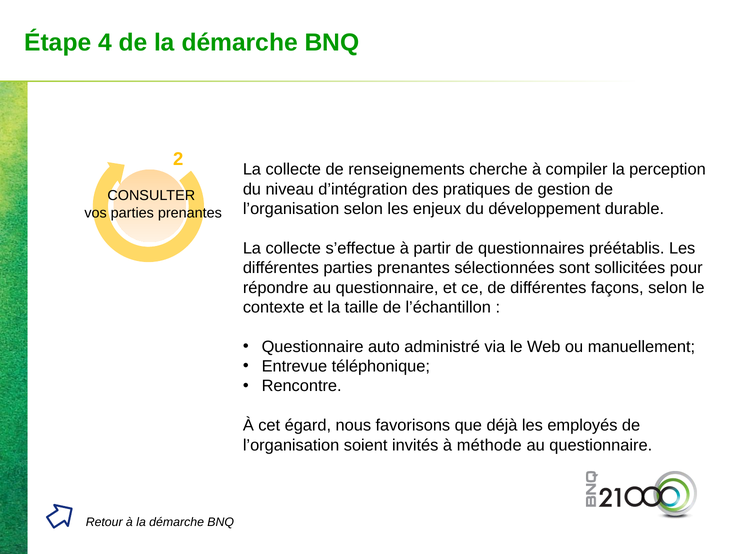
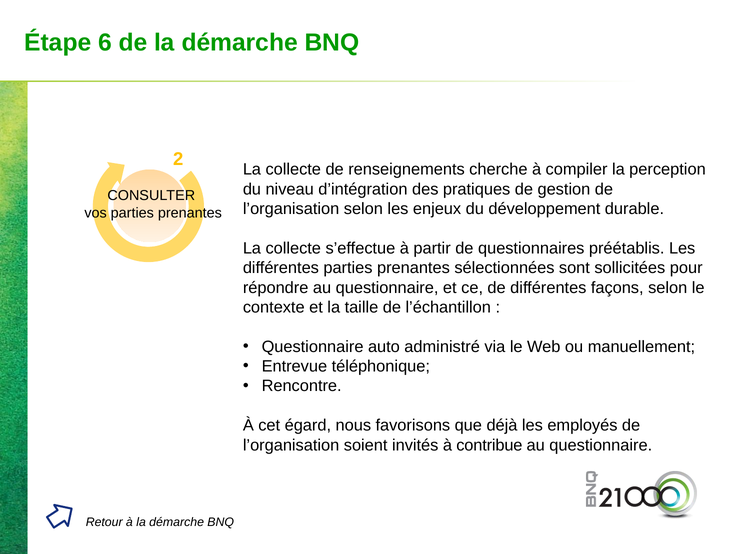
4: 4 -> 6
méthode: méthode -> contribue
